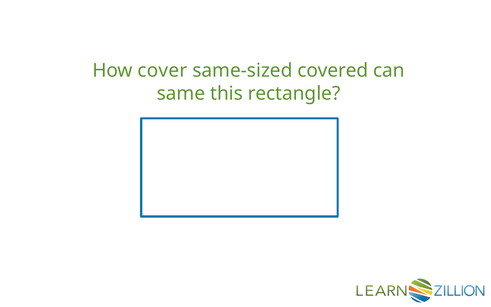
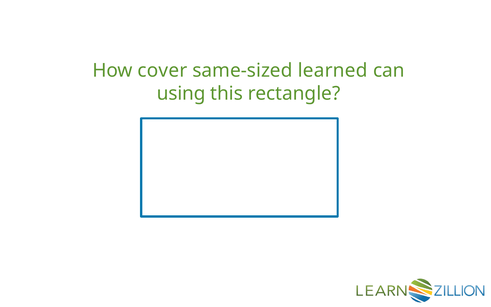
covered: covered -> learned
same: same -> using
